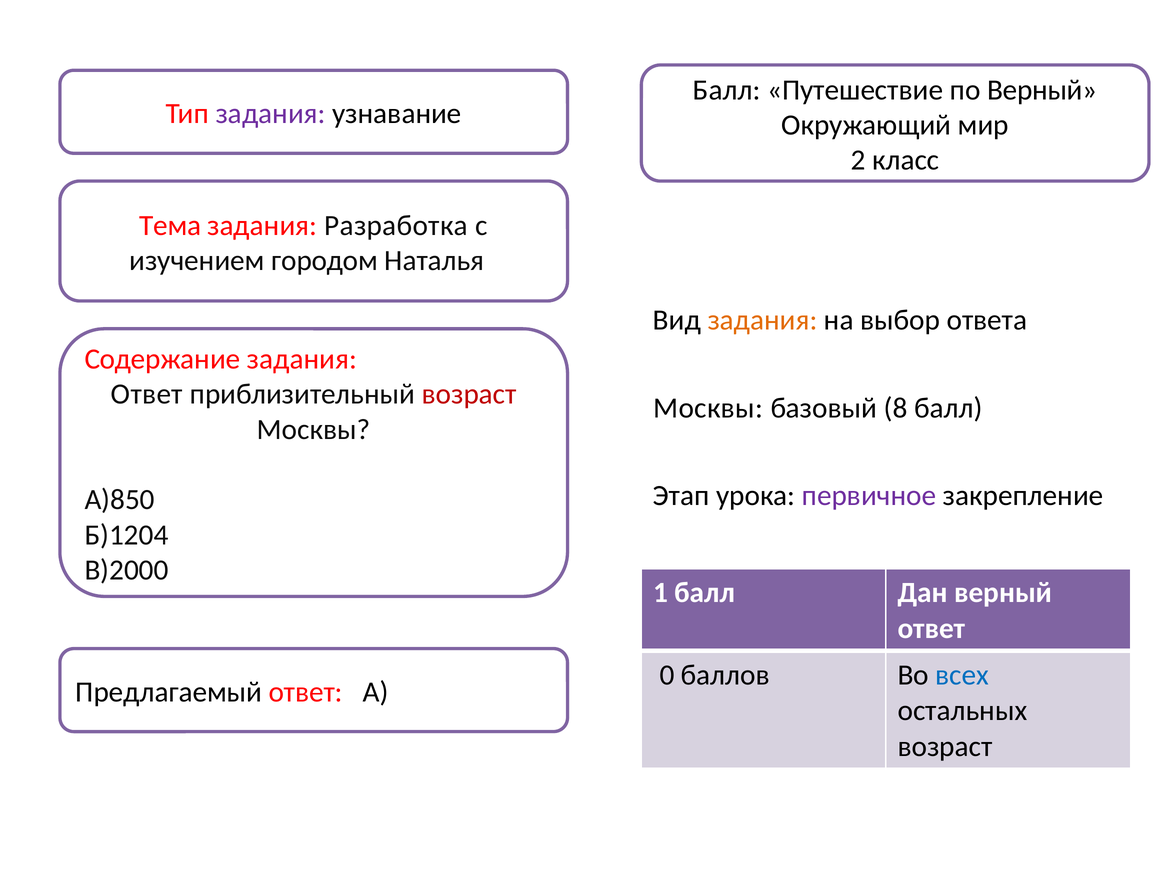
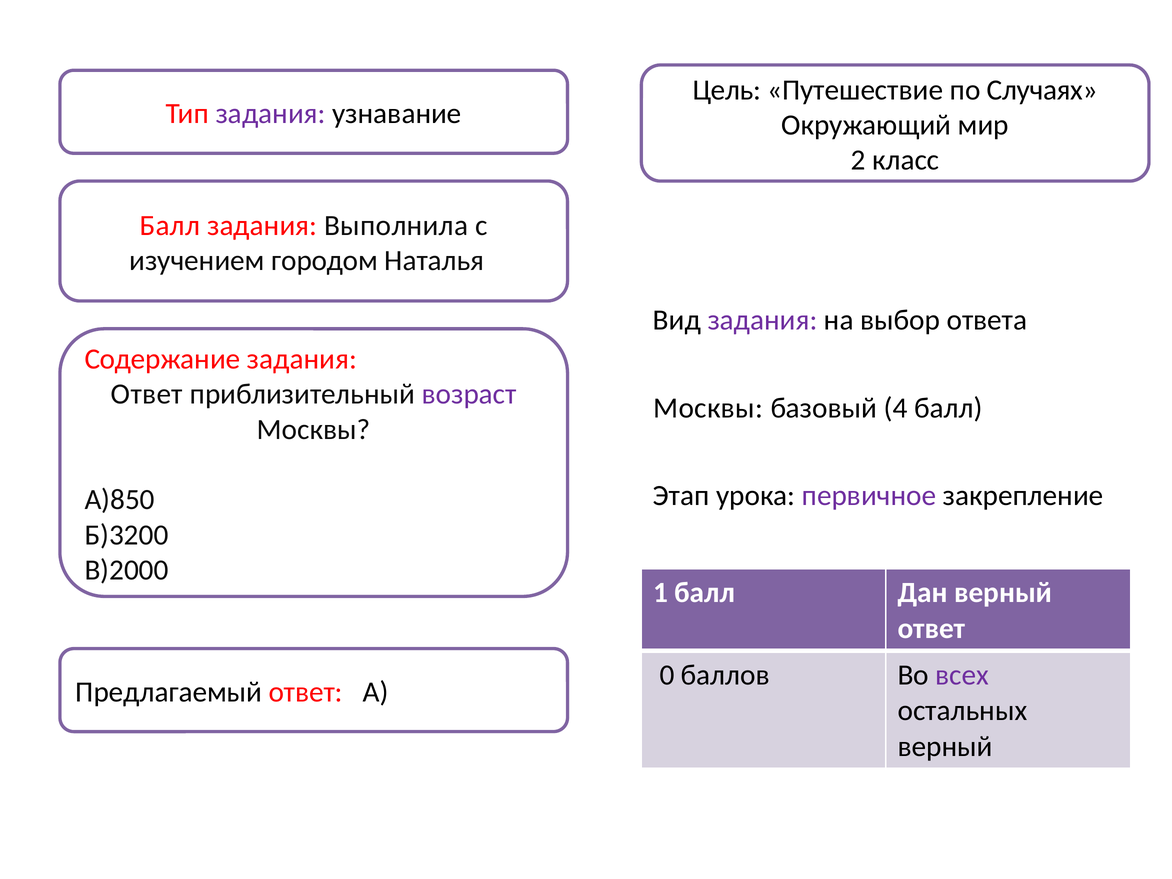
Балл at (727, 90): Балл -> Цель
по Верный: Верный -> Случаях
Тема at (170, 225): Тема -> Балл
Разработка: Разработка -> Выполнила
задания at (762, 320) colour: orange -> purple
возраст at (469, 394) colour: red -> purple
8: 8 -> 4
Б)1204: Б)1204 -> Б)3200
всех colour: blue -> purple
возраст at (945, 746): возраст -> верный
